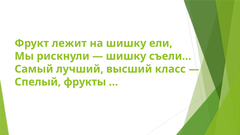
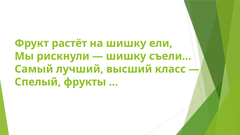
лежит: лежит -> растёт
